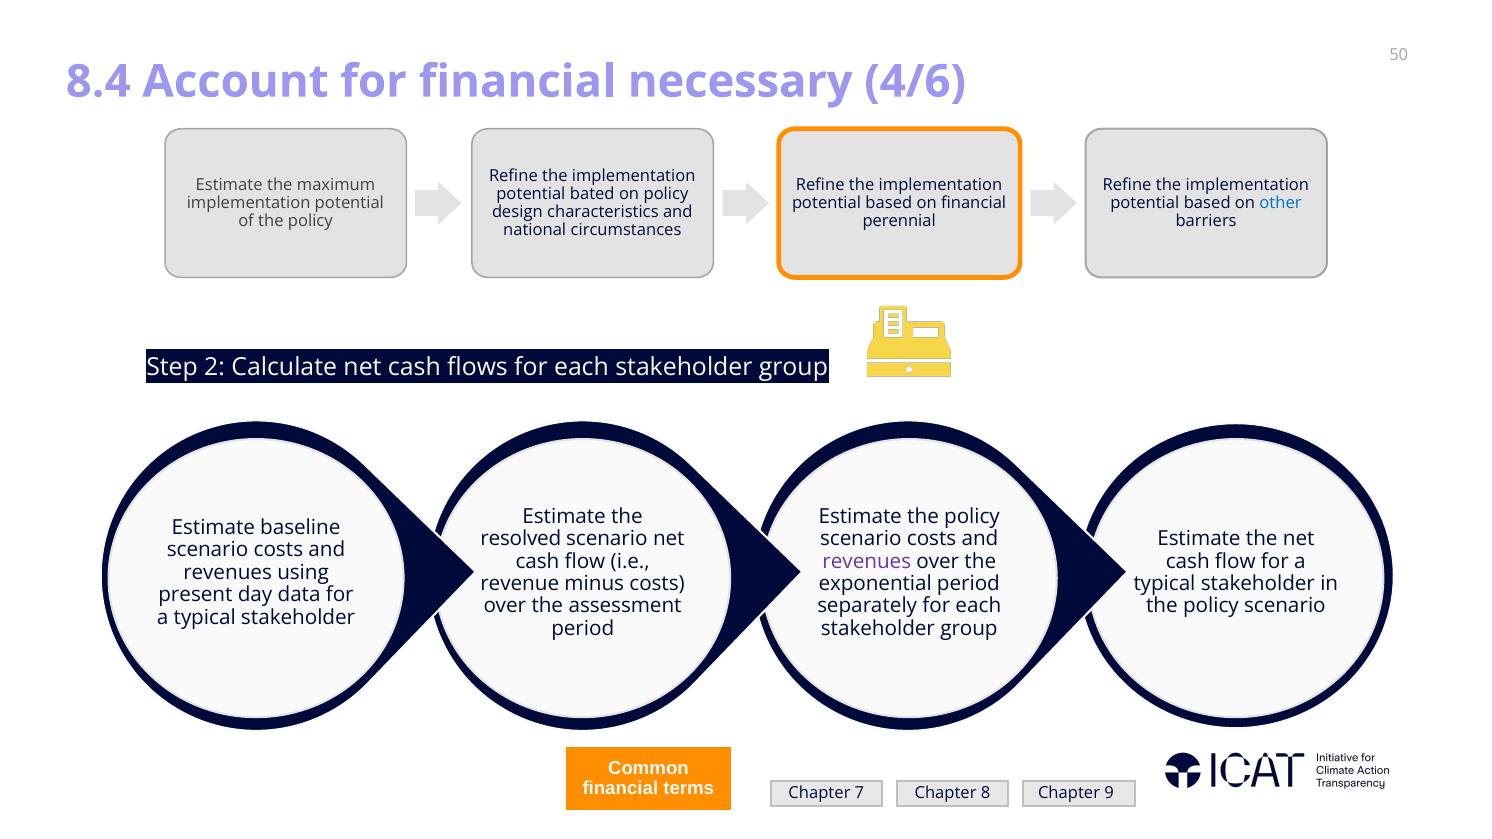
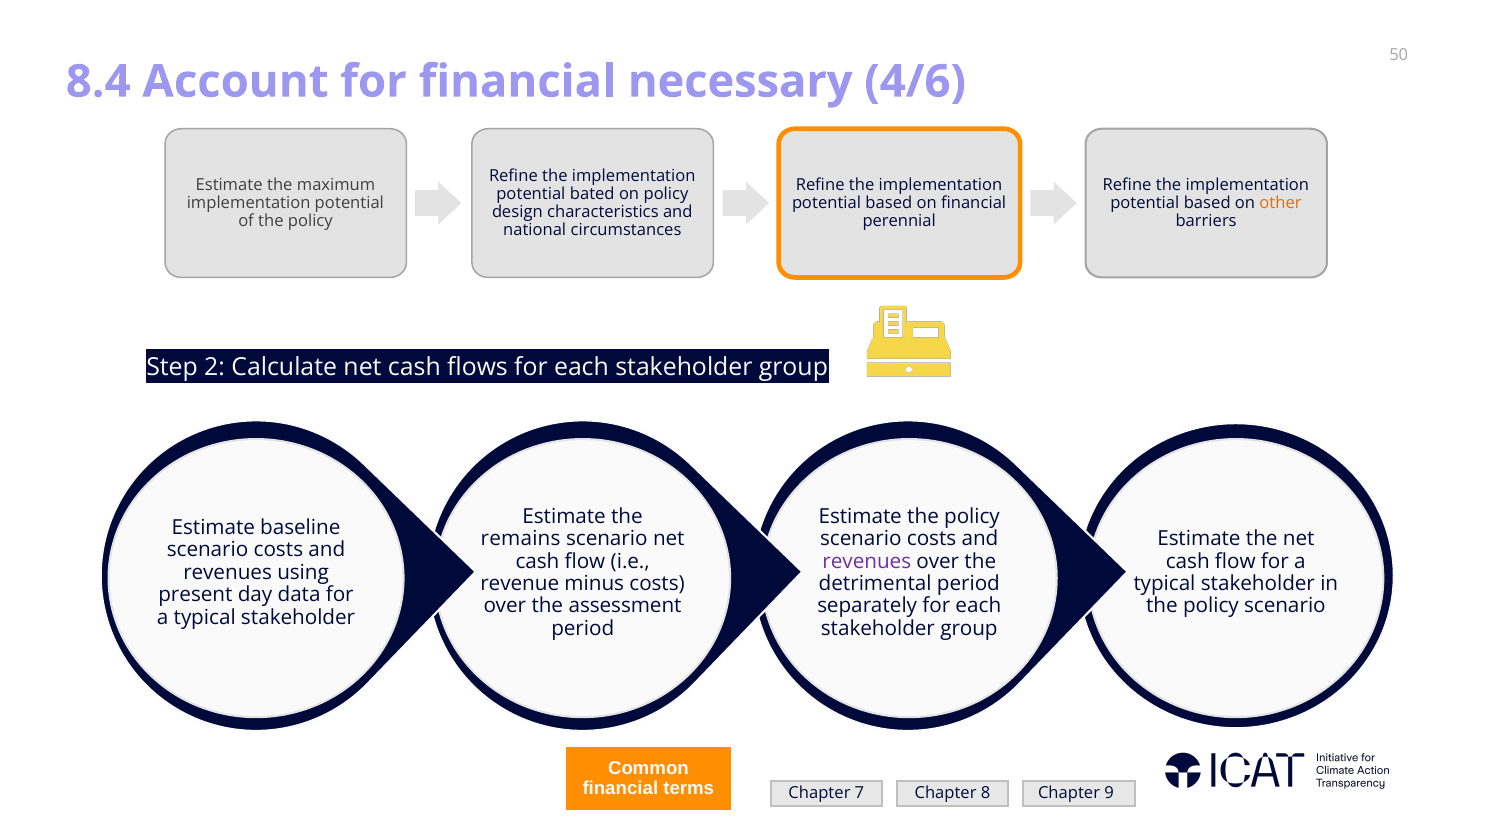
other colour: blue -> orange
resolved: resolved -> remains
exponential: exponential -> detrimental
